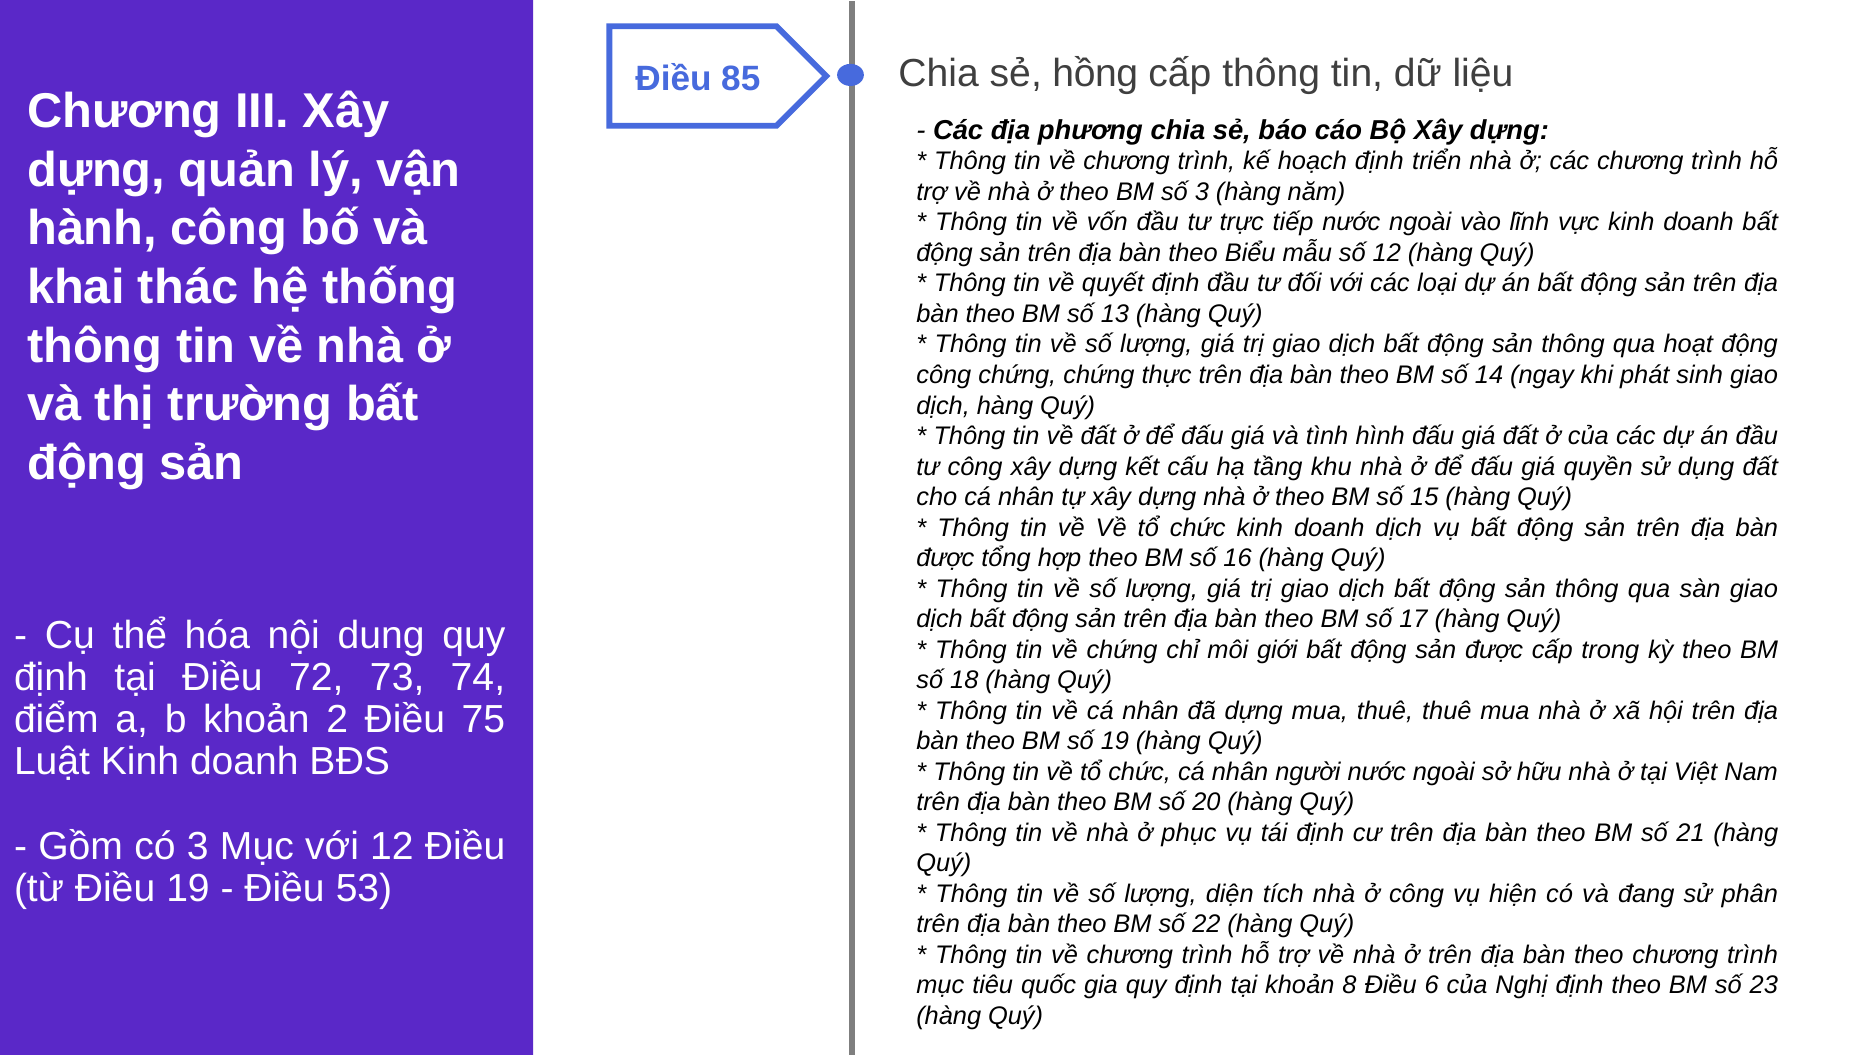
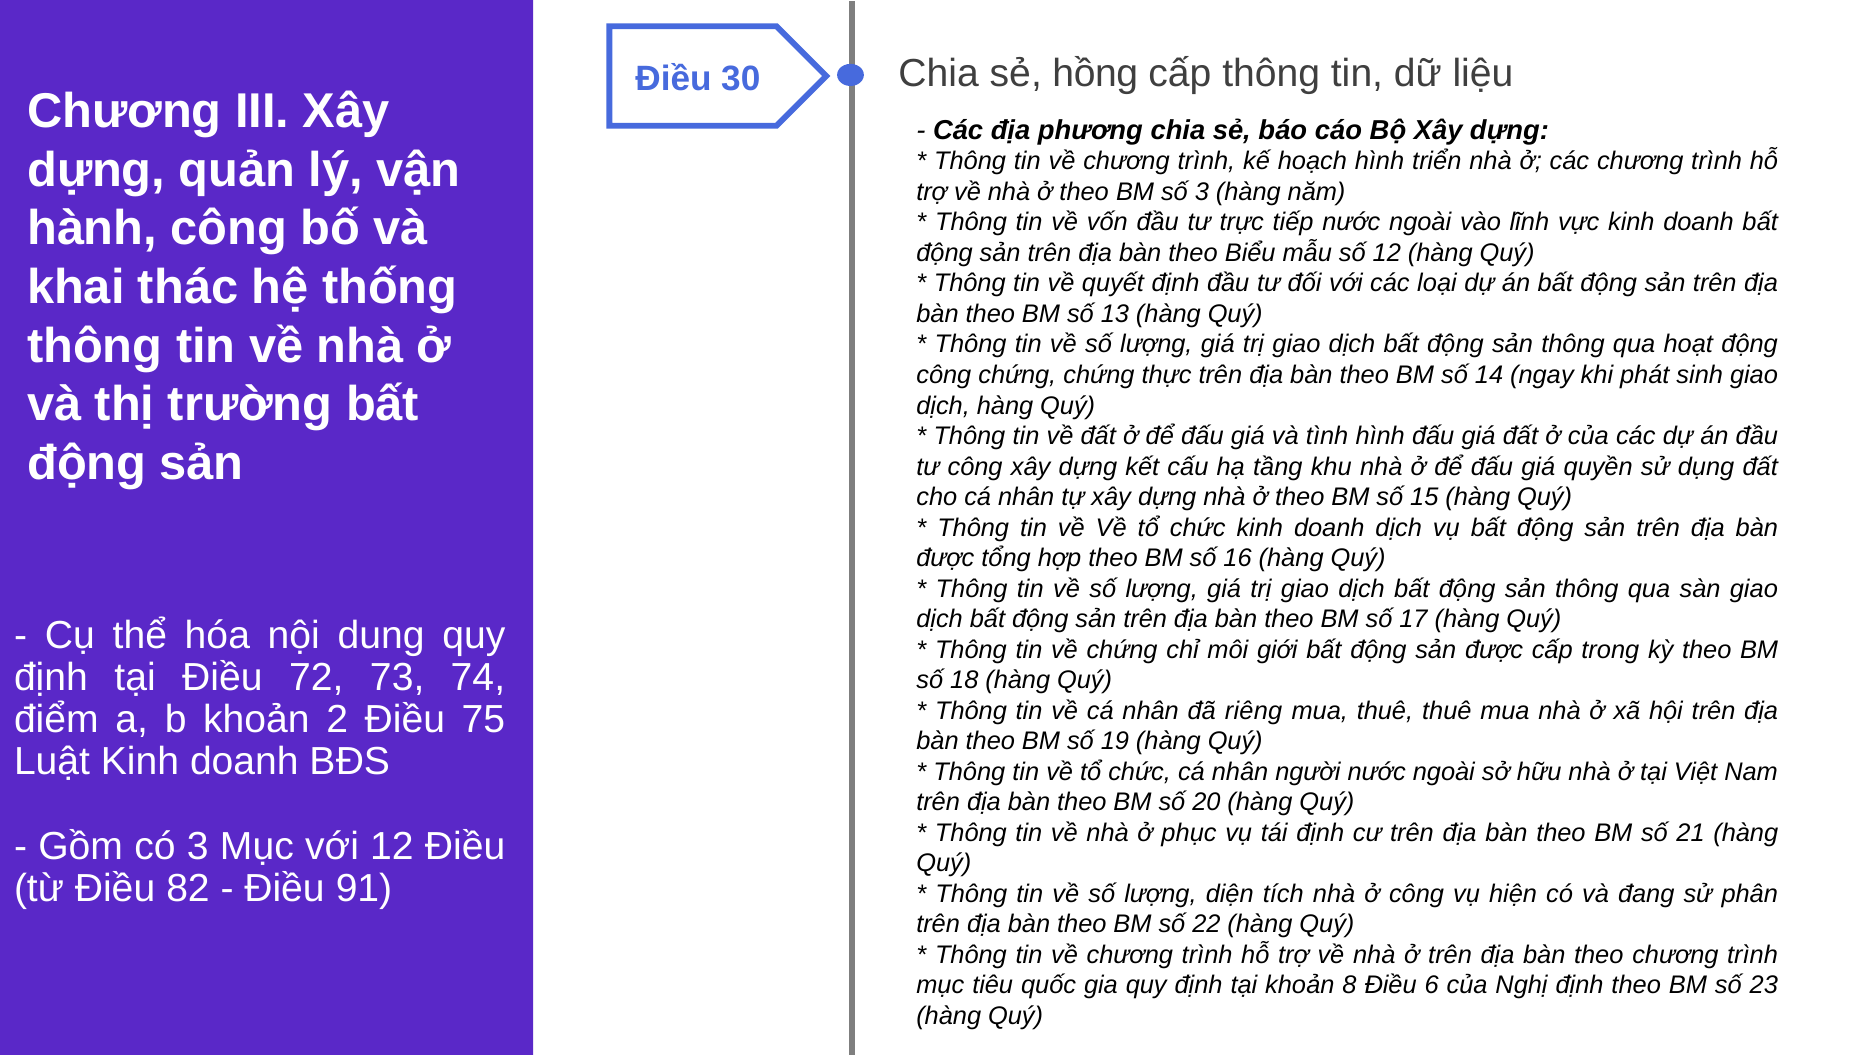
85: 85 -> 30
hoạch định: định -> hình
đã dựng: dựng -> riêng
Điều 19: 19 -> 82
53: 53 -> 91
